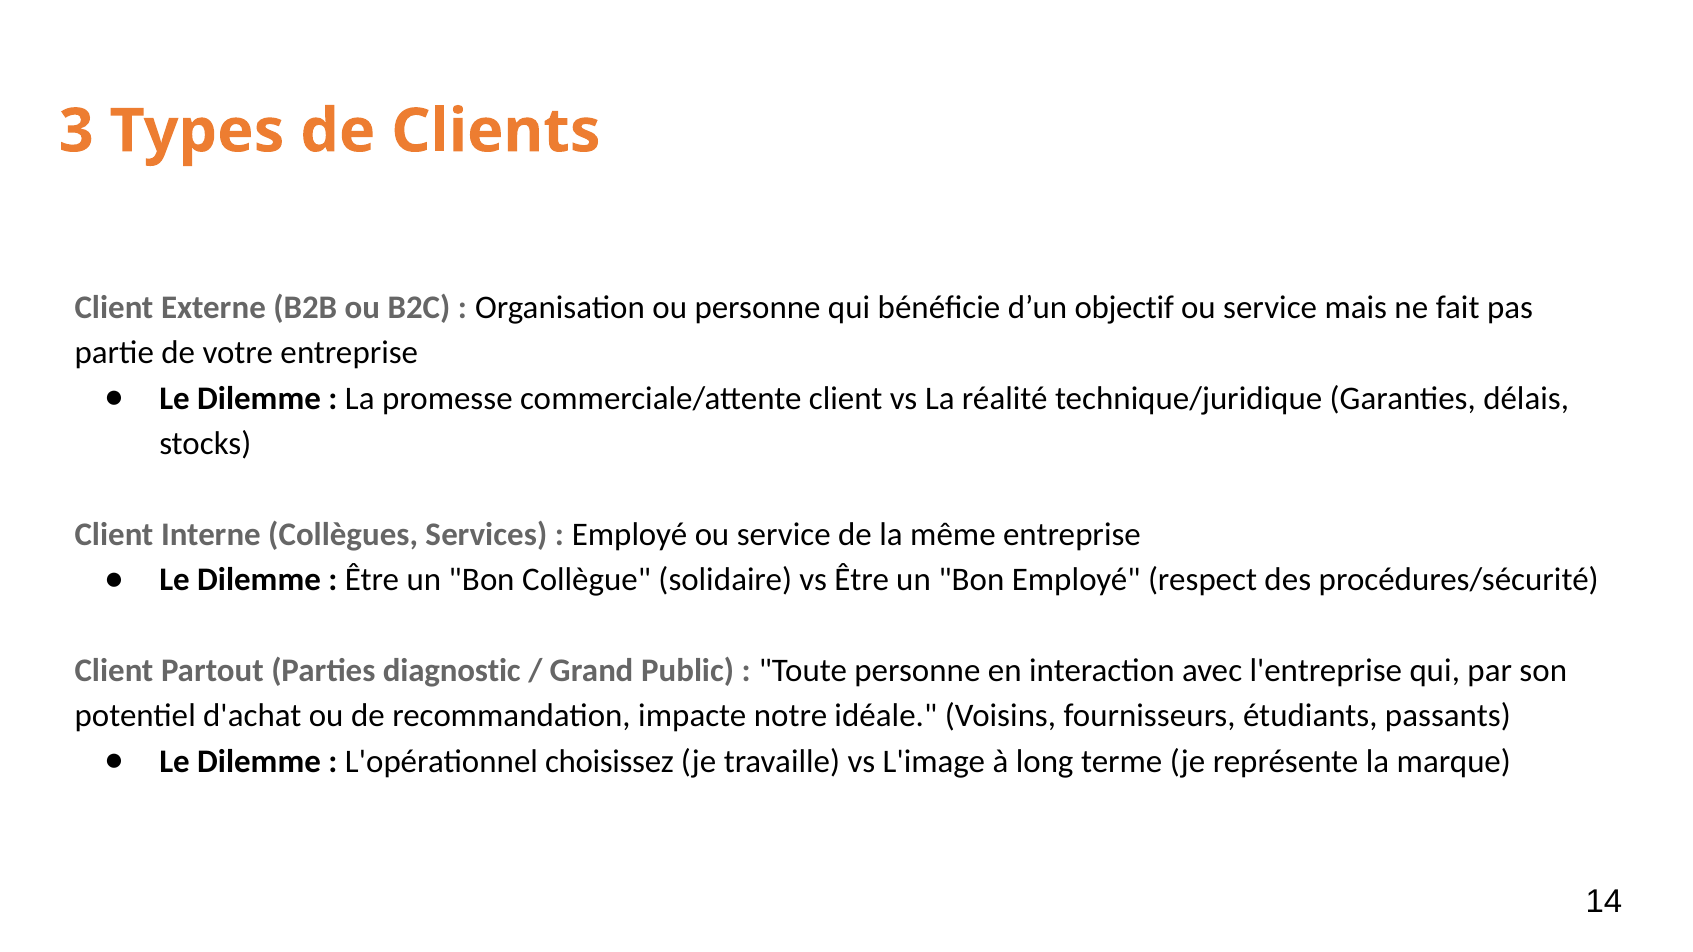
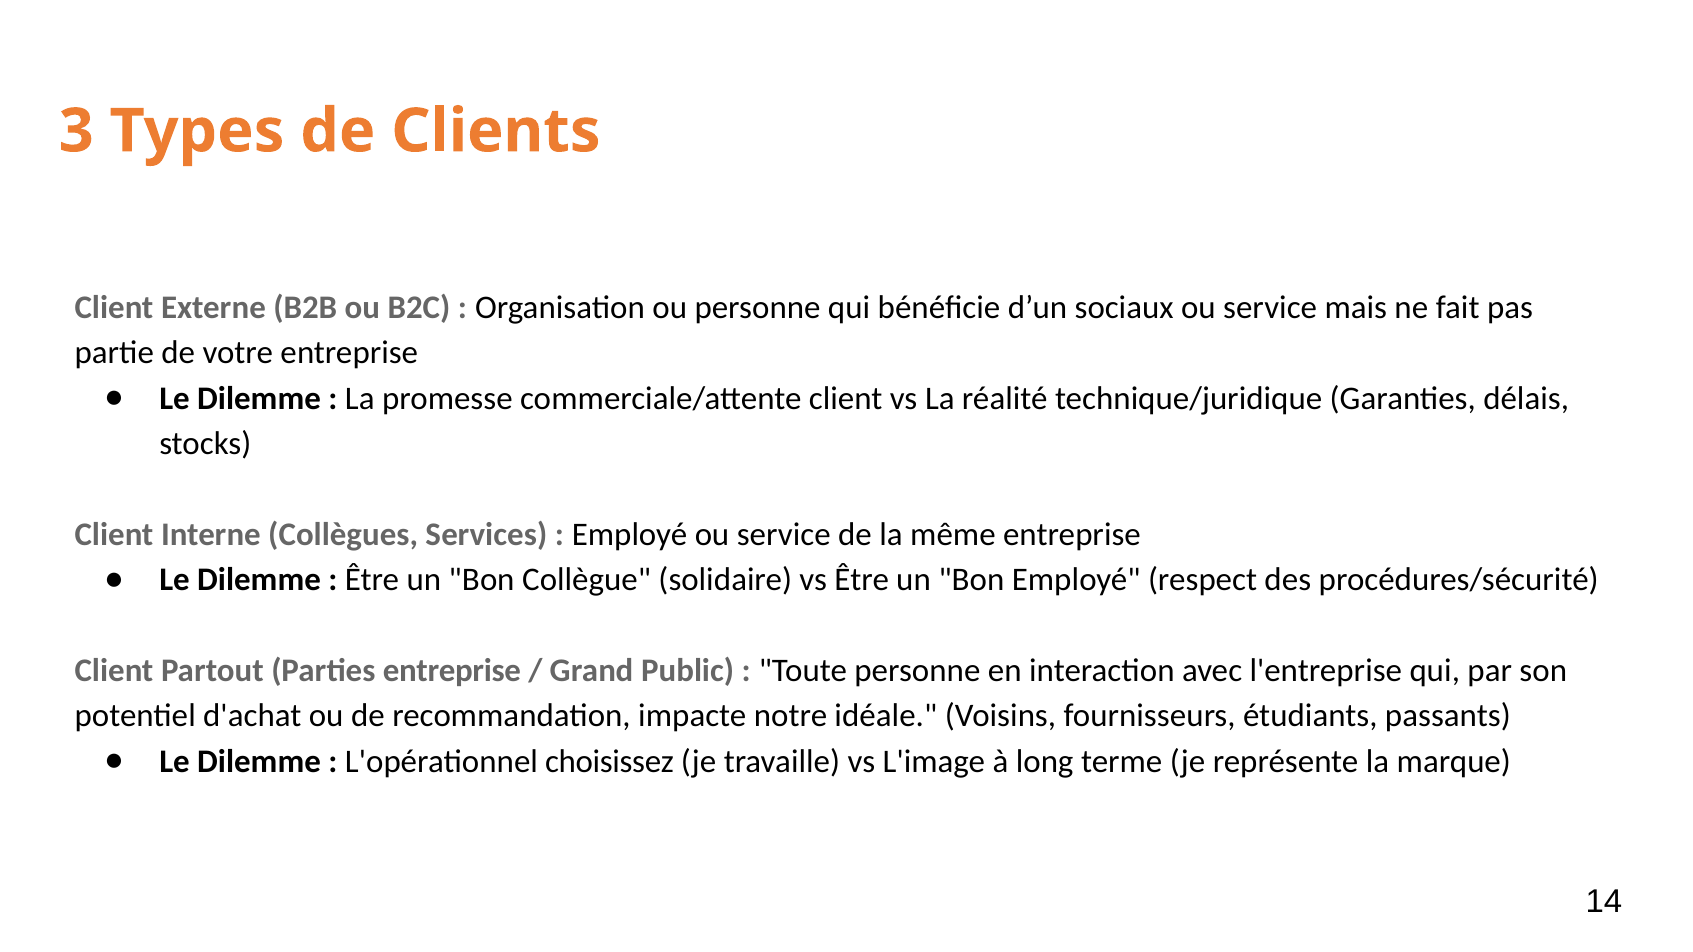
objectif: objectif -> sociaux
Parties diagnostic: diagnostic -> entreprise
